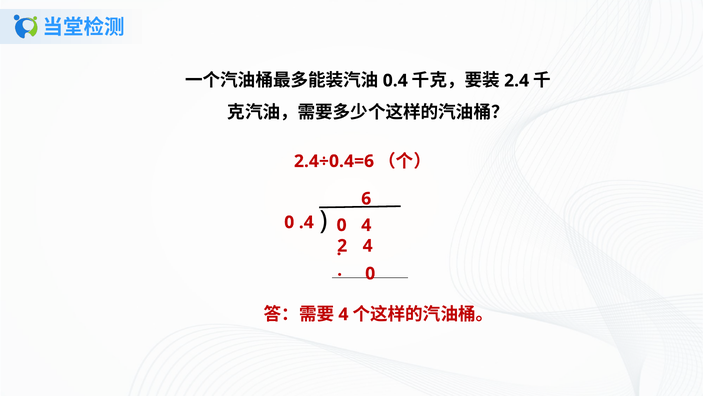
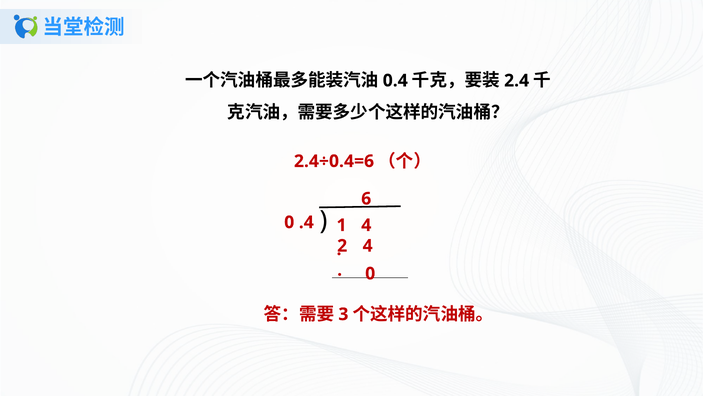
.4 0: 0 -> 1
4 at (343, 314): 4 -> 3
